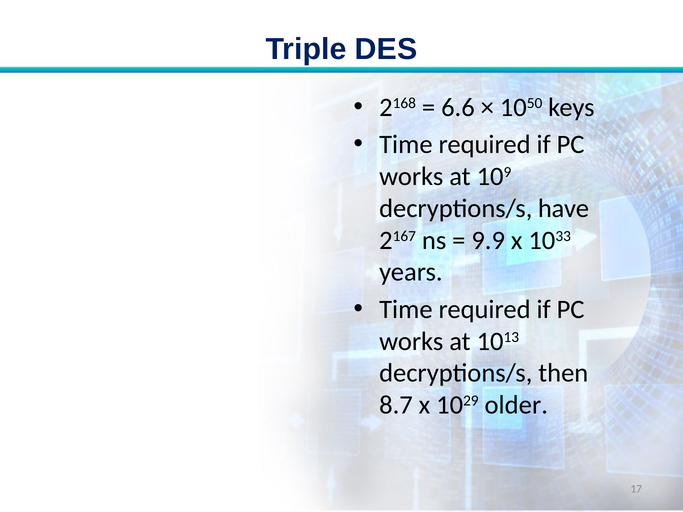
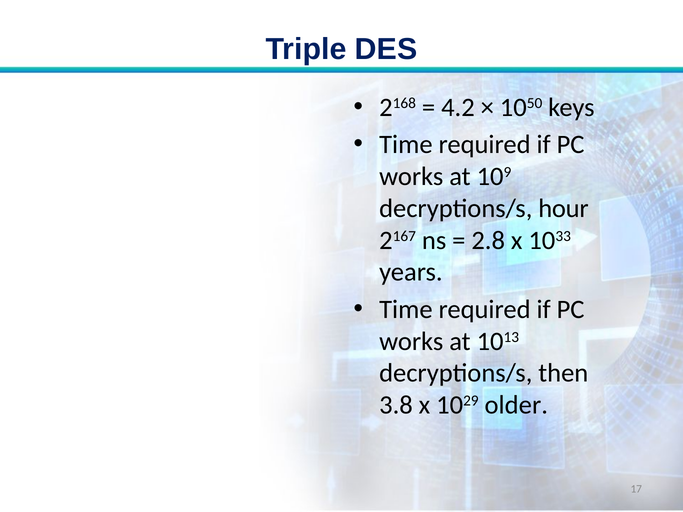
6.6: 6.6 -> 4.2
have: have -> hour
9.9: 9.9 -> 2.8
8.7: 8.7 -> 3.8
